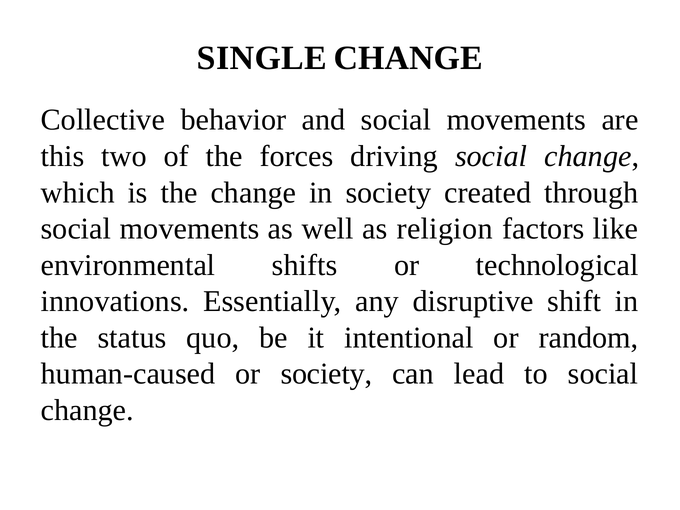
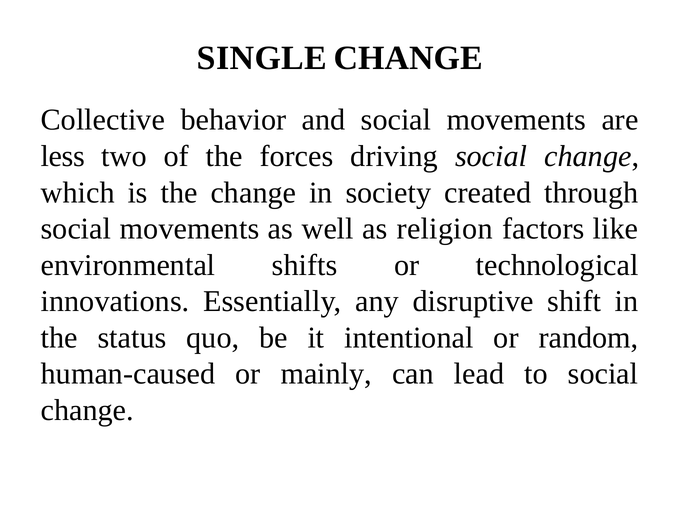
this: this -> less
or society: society -> mainly
